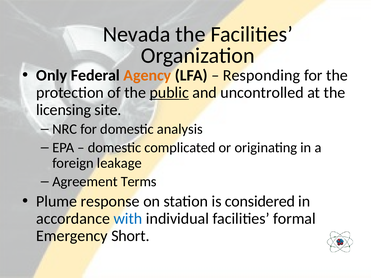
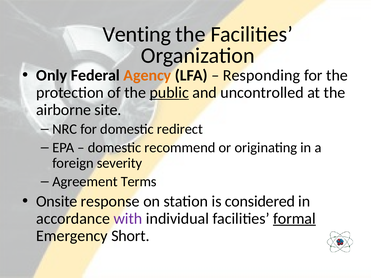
Nevada: Nevada -> Venting
licensing: licensing -> airborne
analysis: analysis -> redirect
complicated: complicated -> recommend
leakage: leakage -> severity
Plume: Plume -> Onsite
with colour: blue -> purple
formal underline: none -> present
